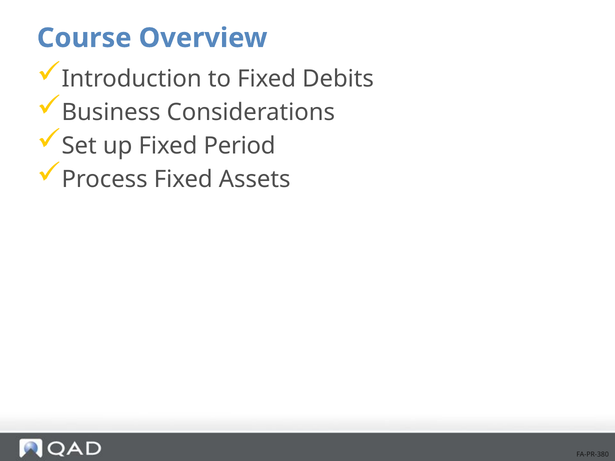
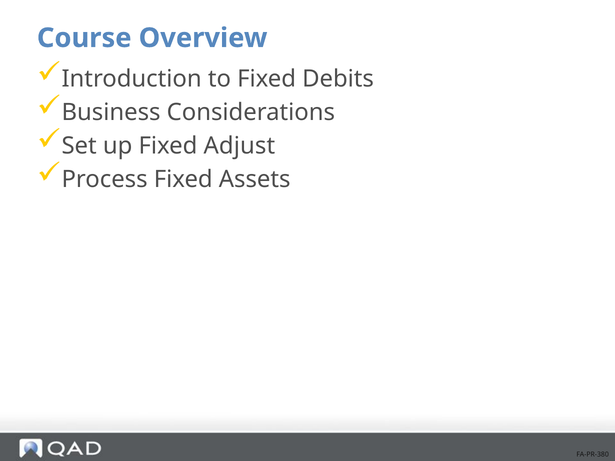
Period: Period -> Adjust
